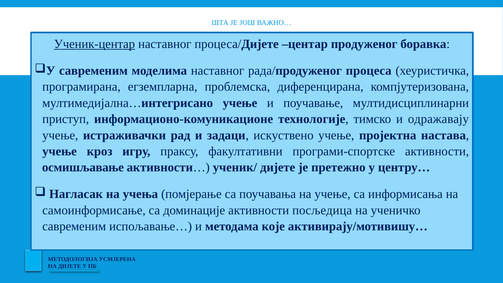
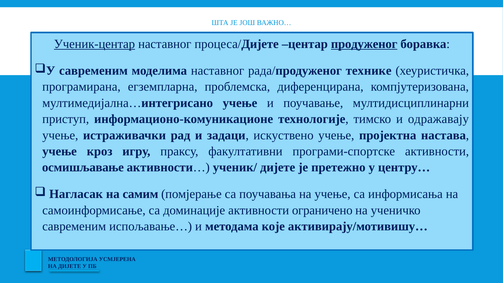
продуженог underline: none -> present
процеса: процеса -> технике
учења: учења -> самим
посљедица: посљедица -> ограничено
